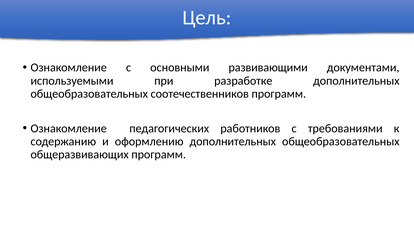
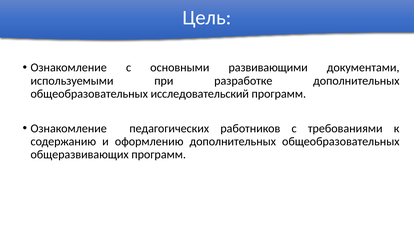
соотечественников: соотечественников -> исследовательский
